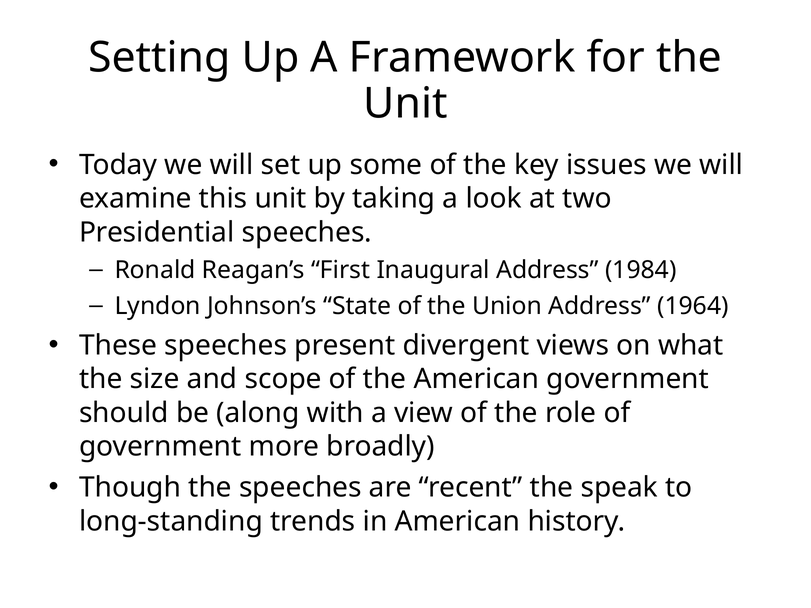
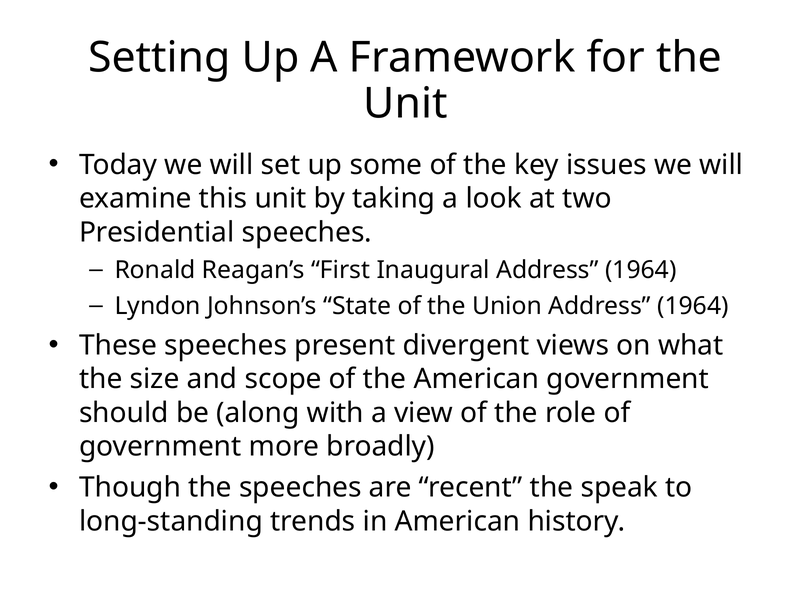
Inaugural Address 1984: 1984 -> 1964
